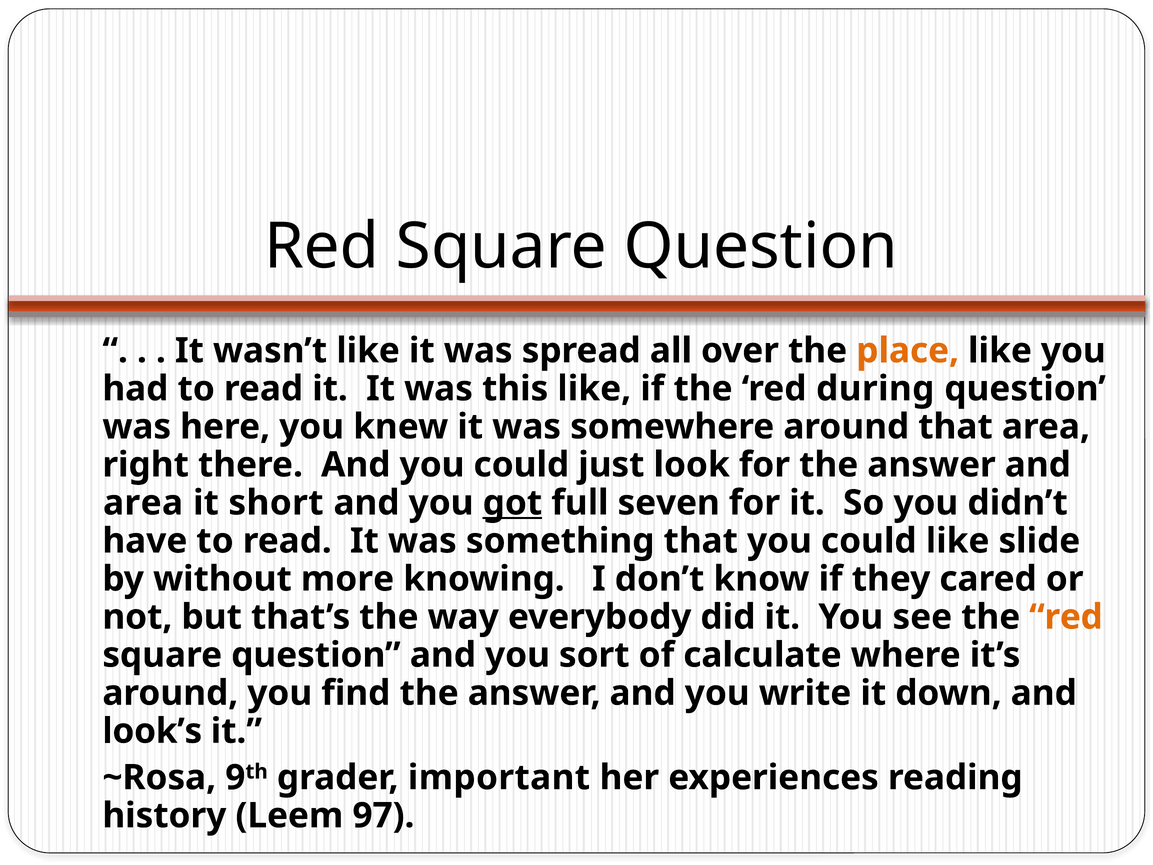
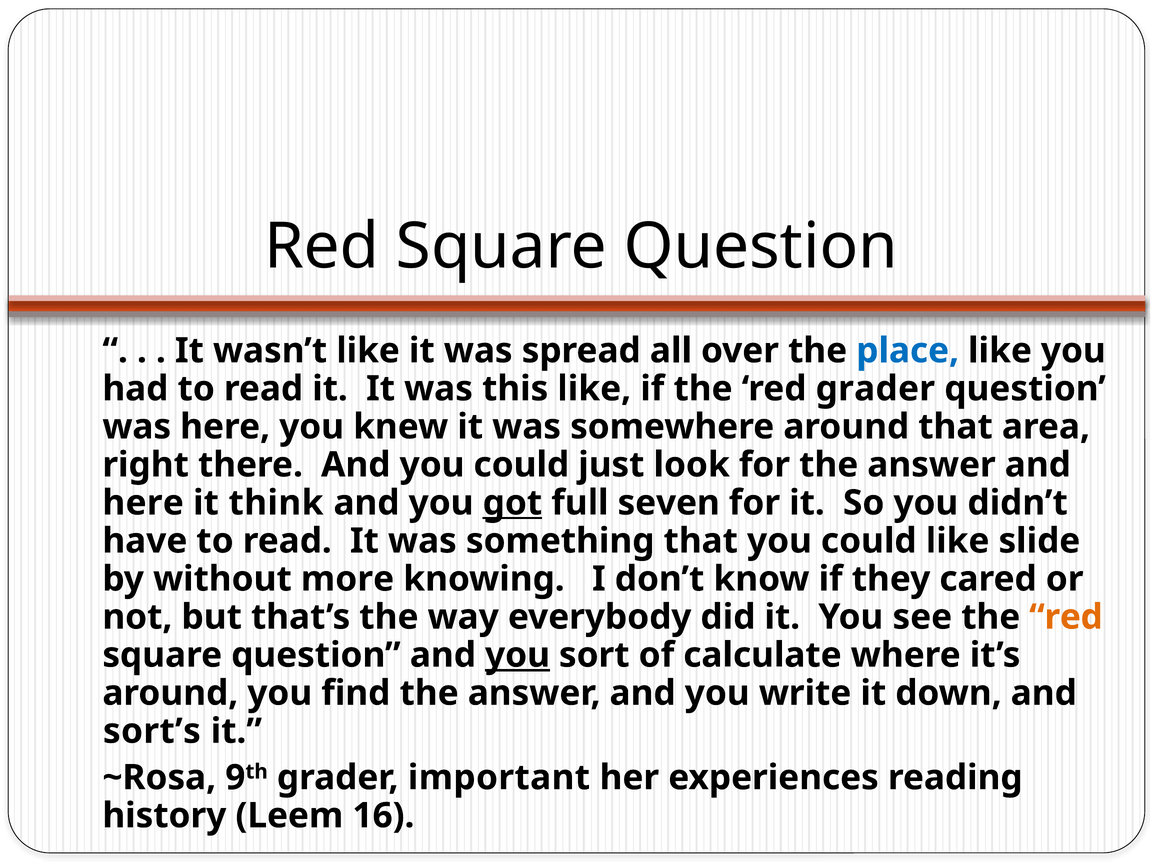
place colour: orange -> blue
red during: during -> grader
area at (143, 503): area -> here
short: short -> think
you at (518, 655) underline: none -> present
look’s: look’s -> sort’s
97: 97 -> 16
